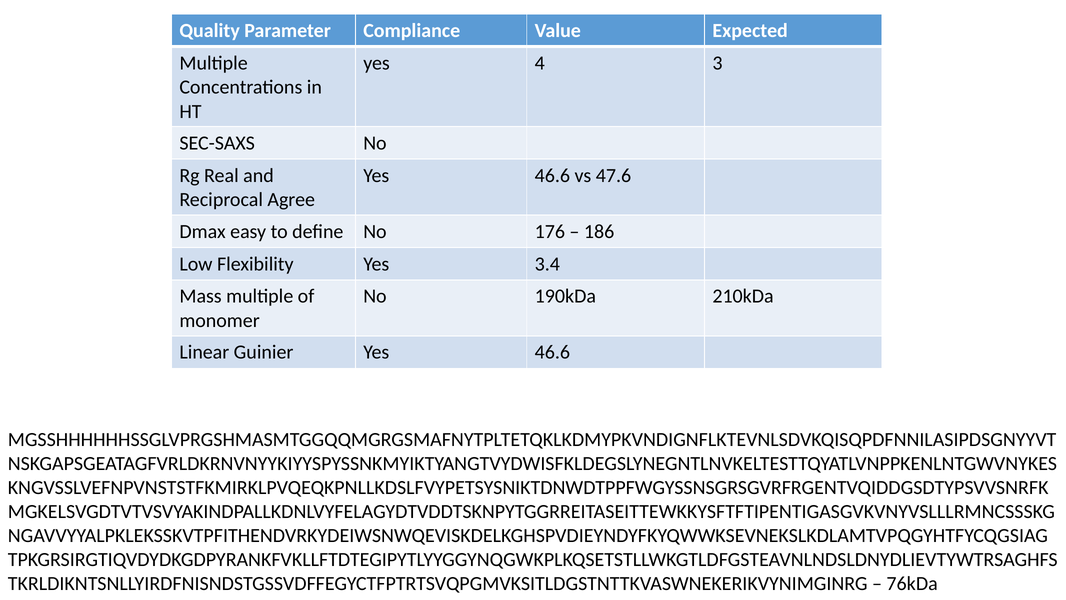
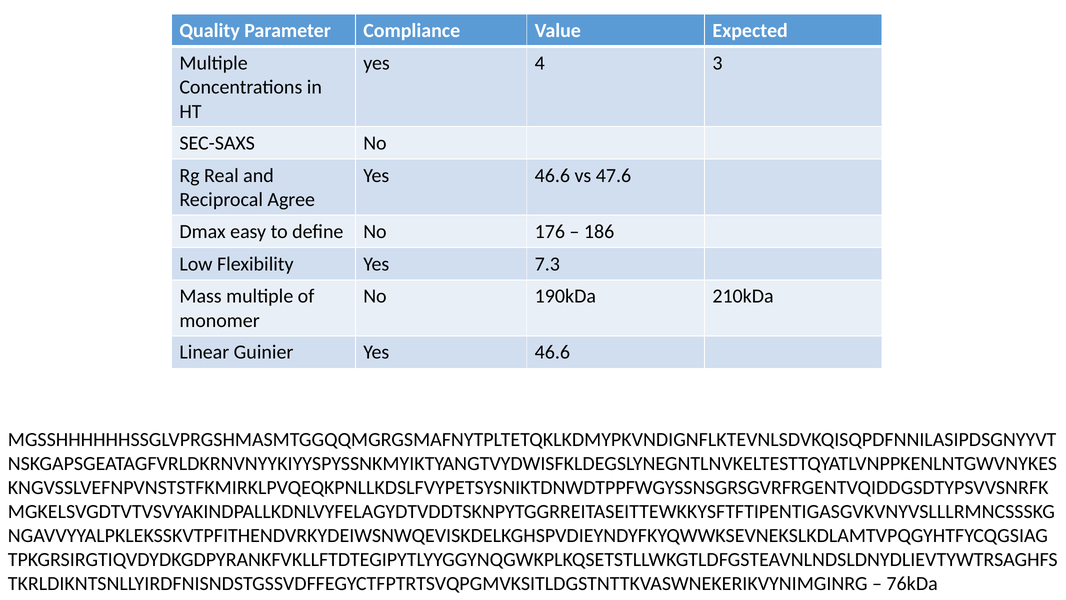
3.4: 3.4 -> 7.3
